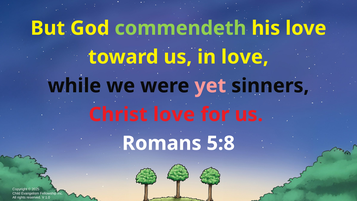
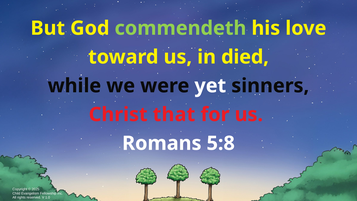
in love: love -> died
yet colour: pink -> white
Christ love: love -> that
